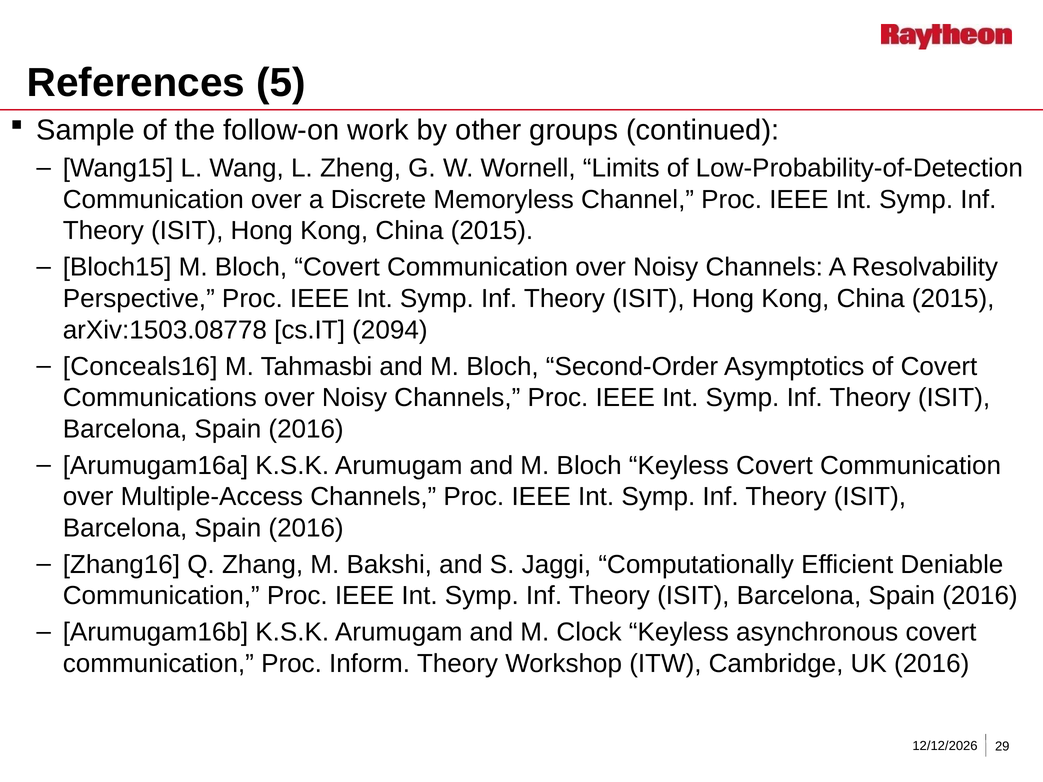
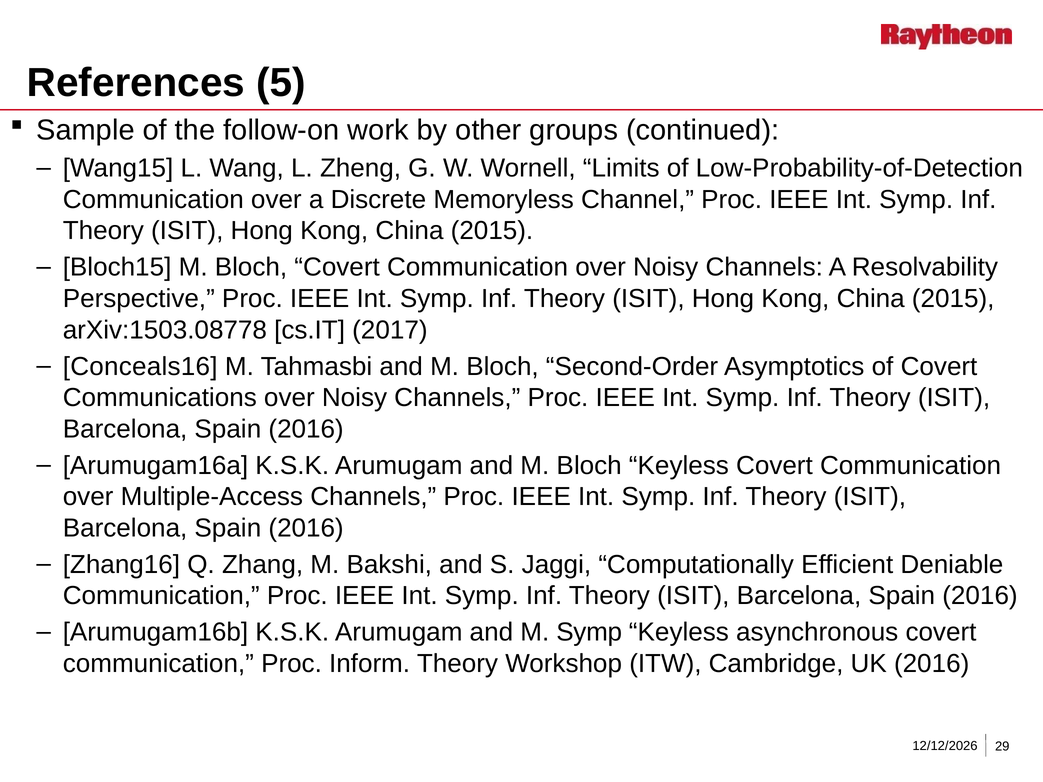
2094: 2094 -> 2017
M Clock: Clock -> Symp
